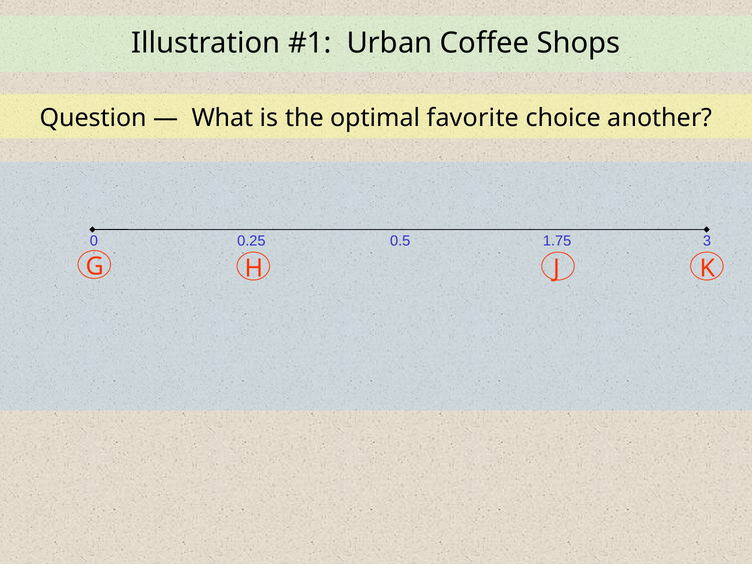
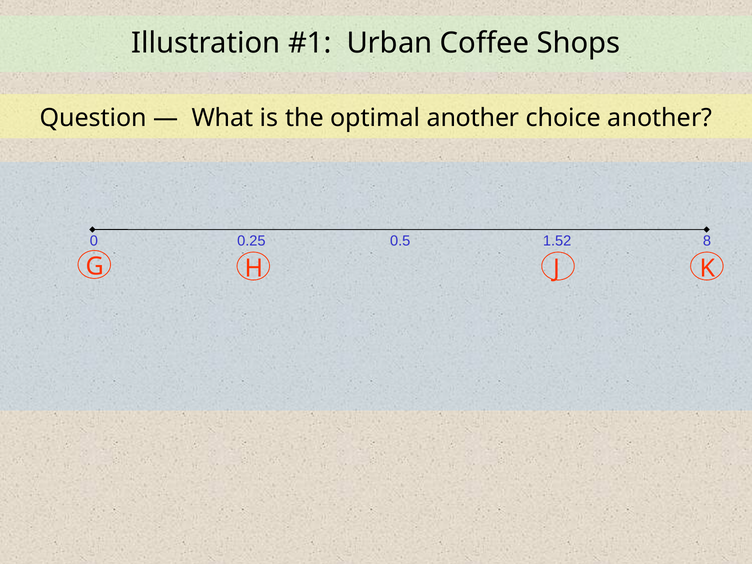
optimal favorite: favorite -> another
1.75: 1.75 -> 1.52
3: 3 -> 8
